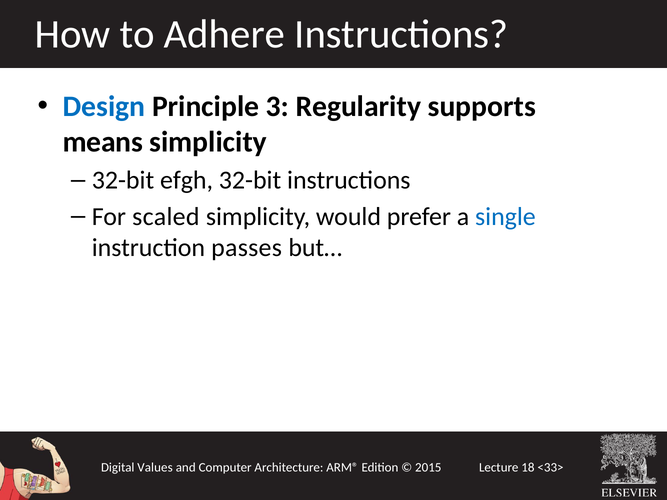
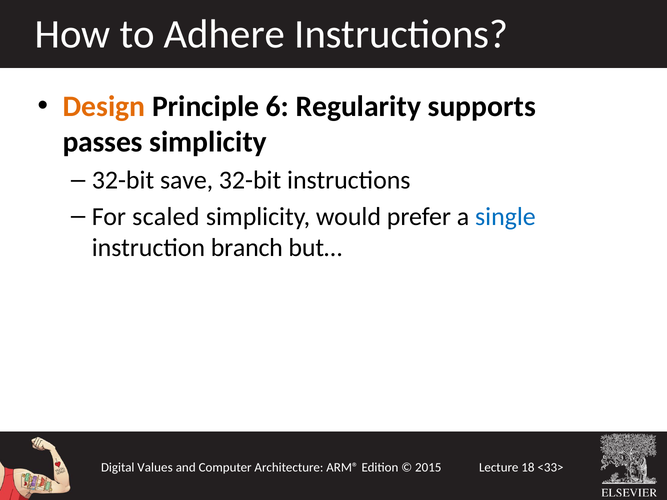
Design colour: blue -> orange
3: 3 -> 6
means: means -> passes
efgh: efgh -> save
passes: passes -> branch
